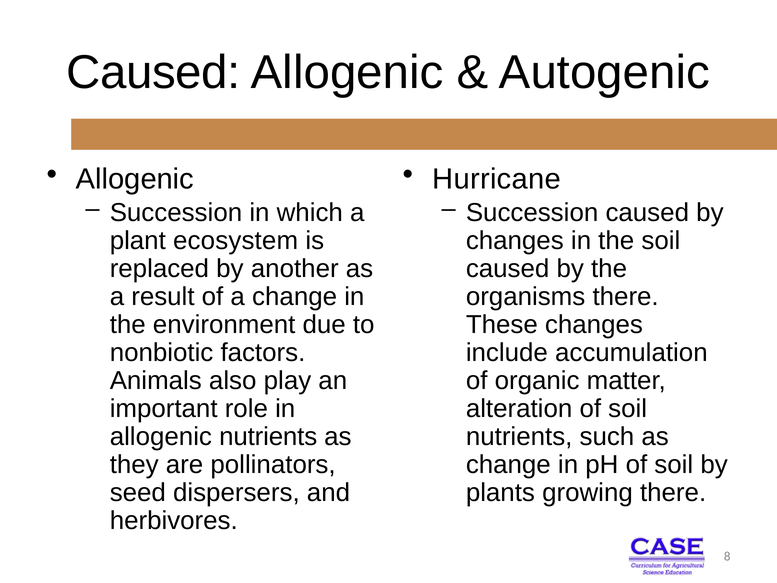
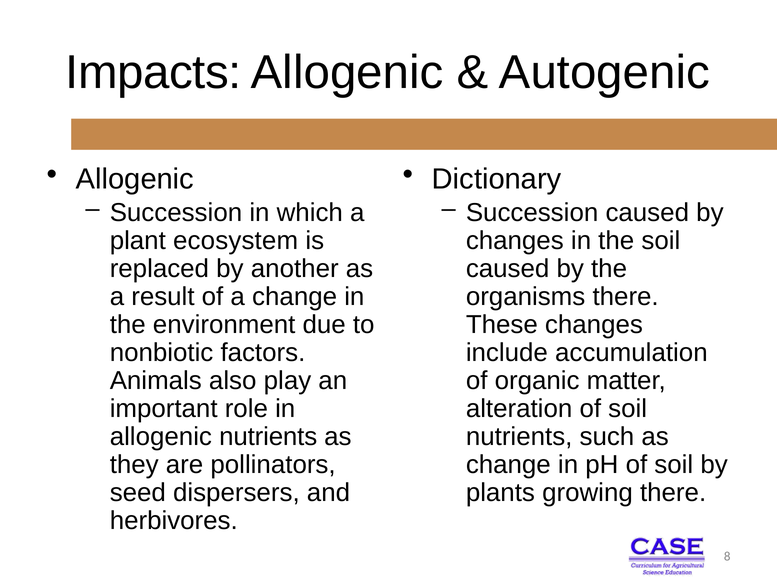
Caused at (153, 73): Caused -> Impacts
Hurricane: Hurricane -> Dictionary
